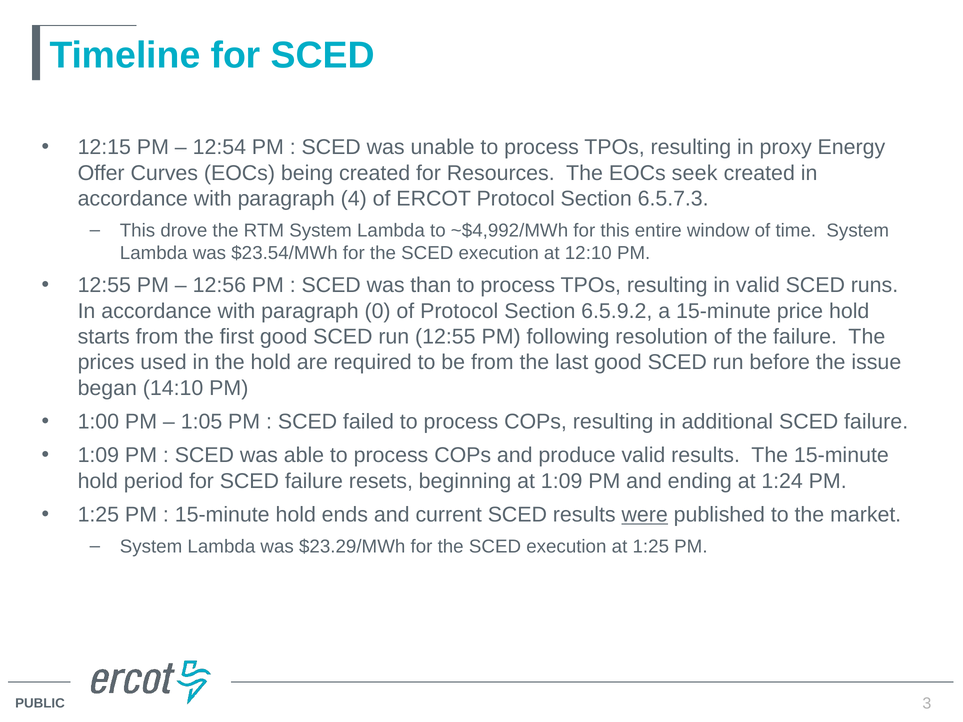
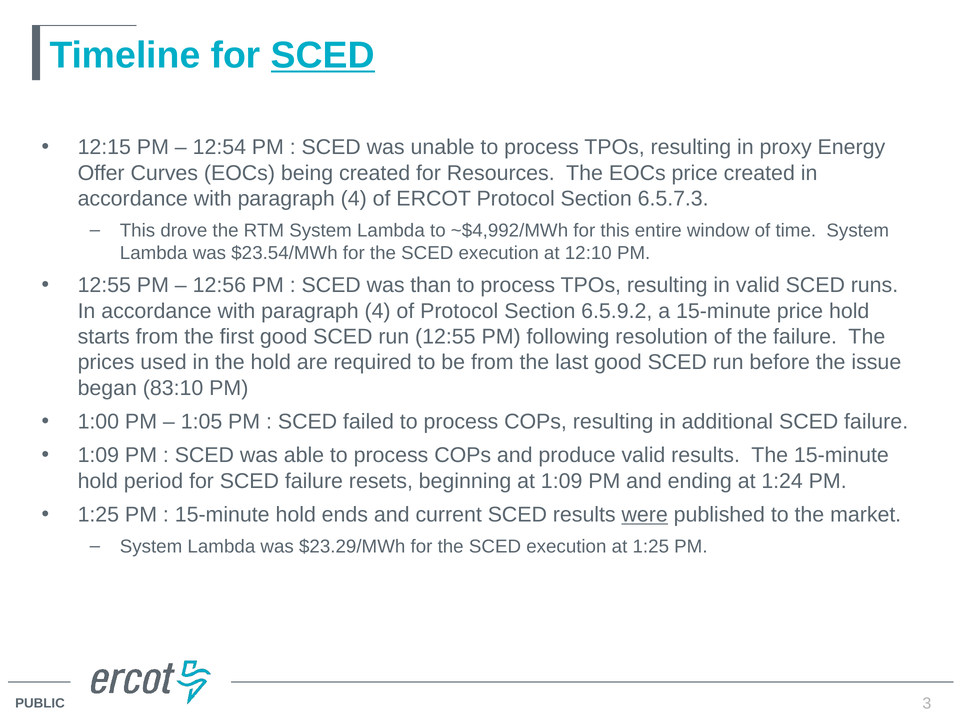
SCED at (323, 56) underline: none -> present
EOCs seek: seek -> price
0 at (378, 311): 0 -> 4
14:10: 14:10 -> 83:10
